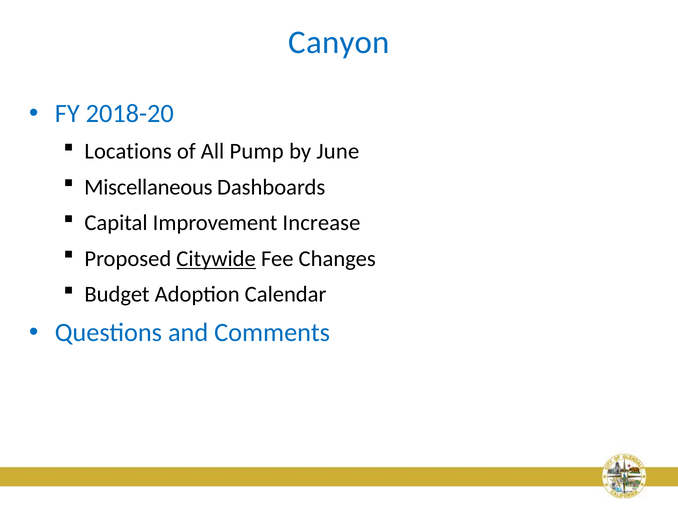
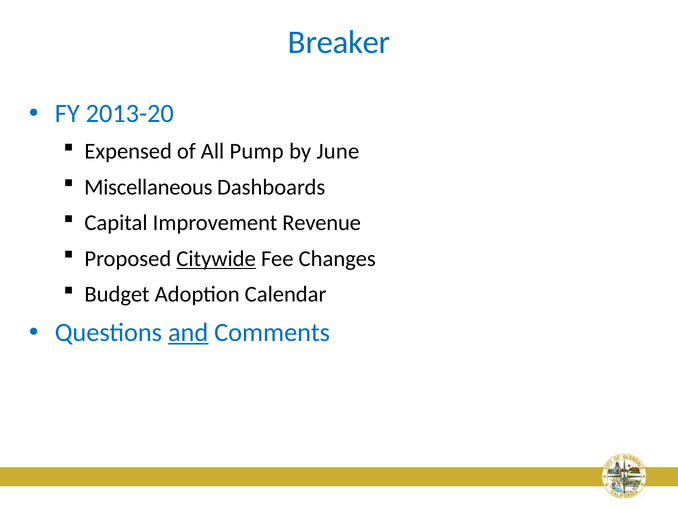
Canyon: Canyon -> Breaker
2018-20: 2018-20 -> 2013-20
Locations: Locations -> Expensed
Increase: Increase -> Revenue
and underline: none -> present
